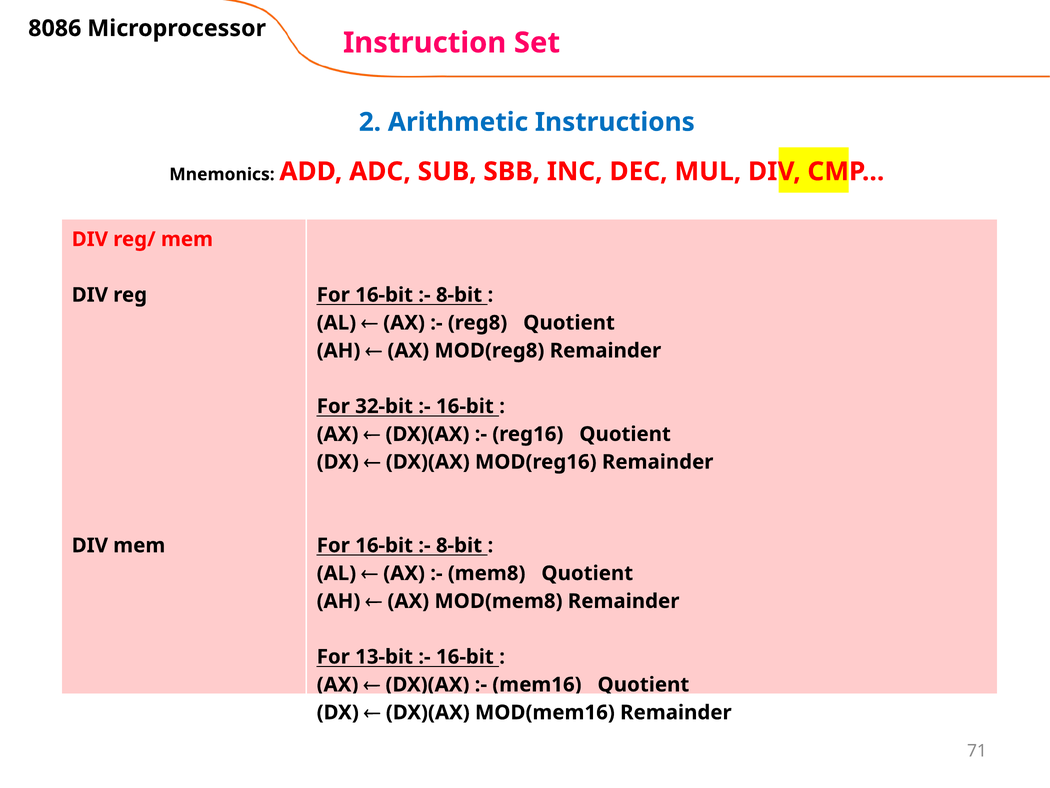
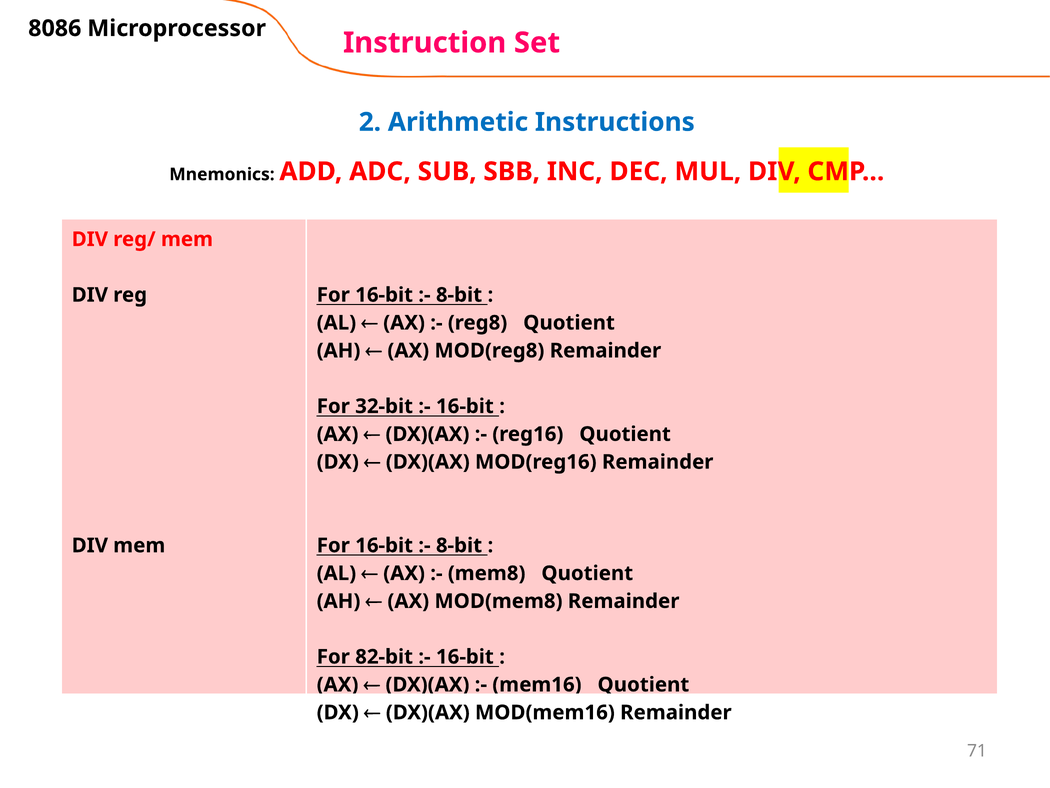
13-bit: 13-bit -> 82-bit
